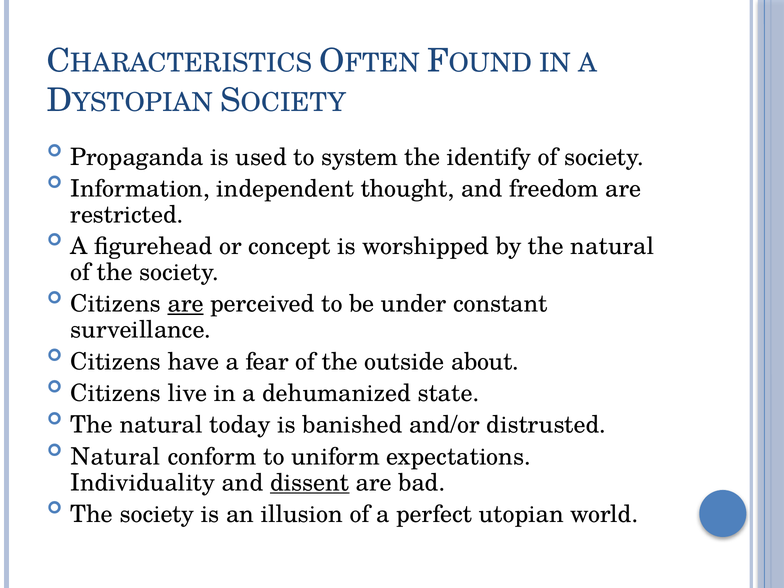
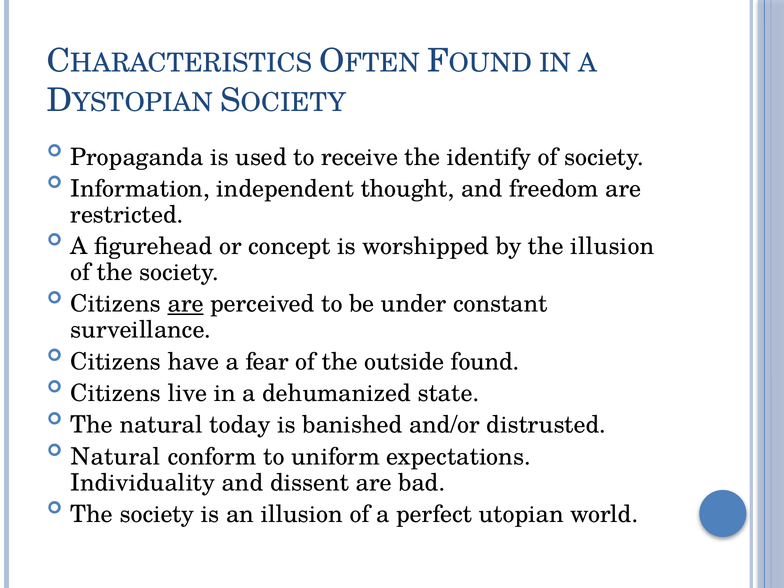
system: system -> receive
by the natural: natural -> illusion
about: about -> found
dissent underline: present -> none
